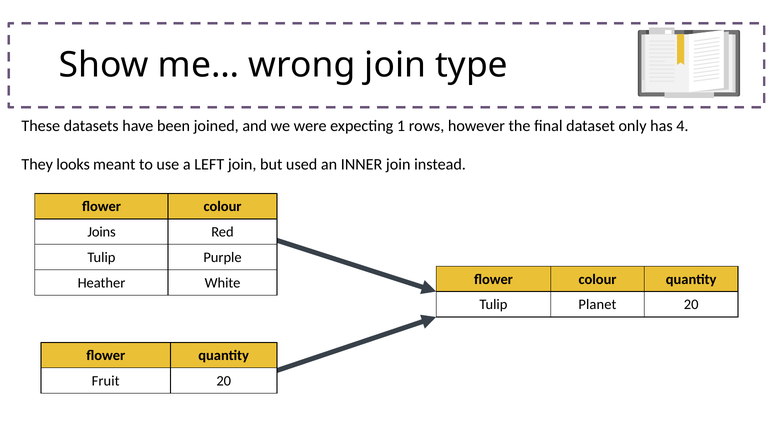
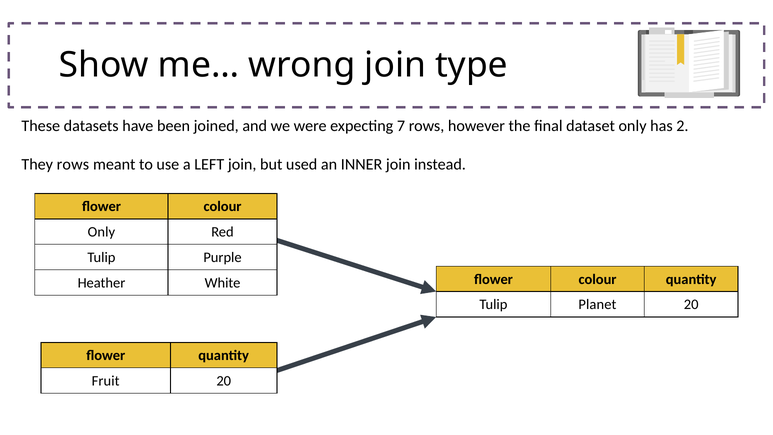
1: 1 -> 7
4: 4 -> 2
They looks: looks -> rows
Joins at (102, 232): Joins -> Only
